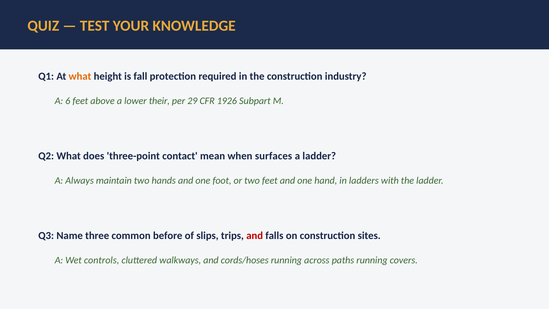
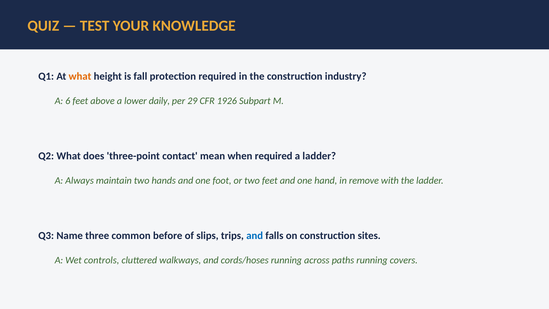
their: their -> daily
when surfaces: surfaces -> required
ladders: ladders -> remove
and at (255, 235) colour: red -> blue
